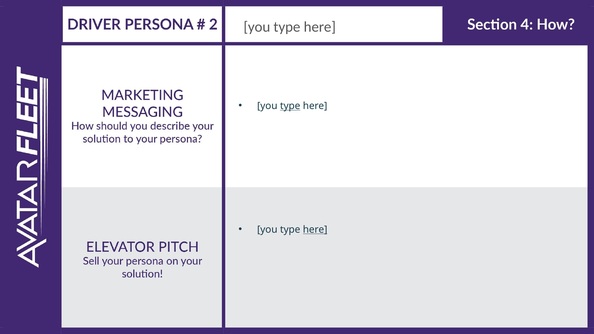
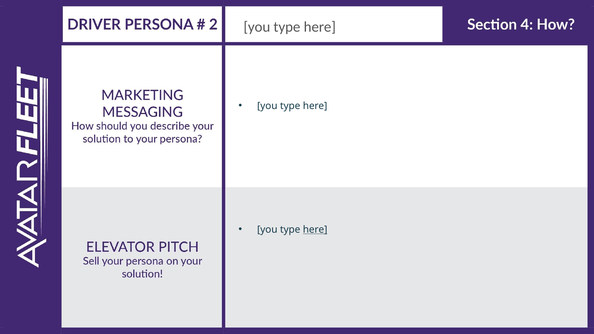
type at (290, 106) underline: present -> none
